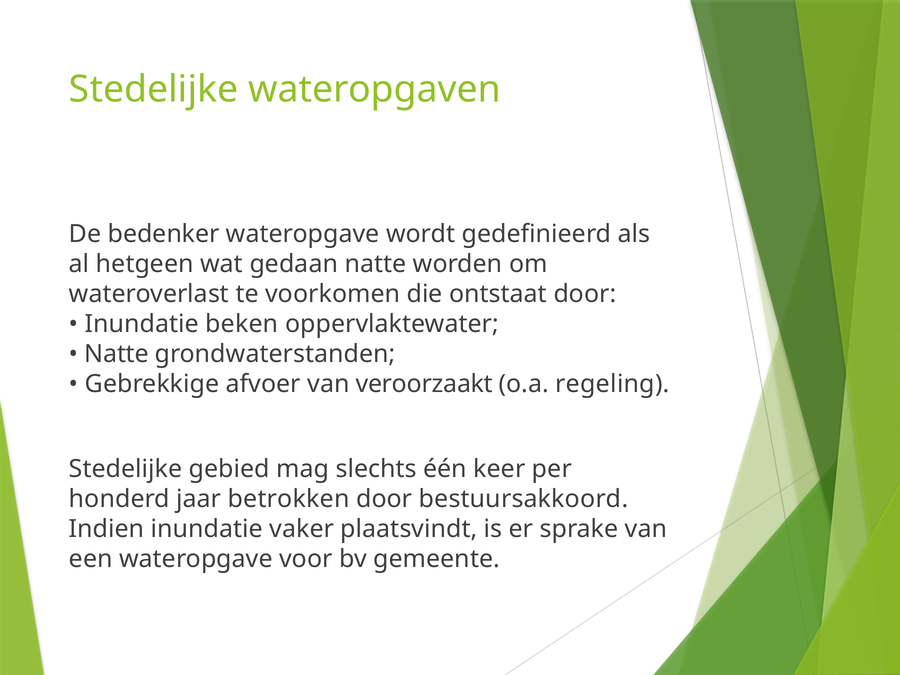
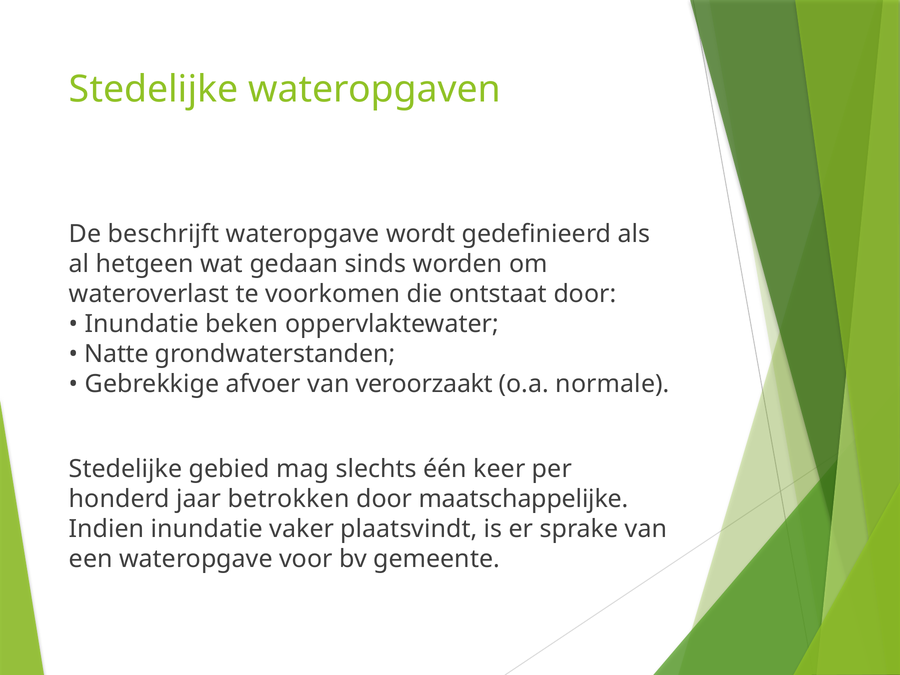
bedenker: bedenker -> beschrijft
gedaan natte: natte -> sinds
regeling: regeling -> normale
bestuursakkoord: bestuursakkoord -> maatschappelijke
